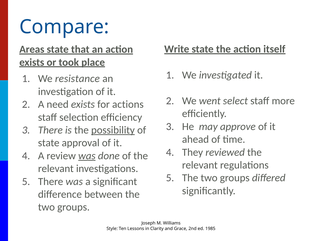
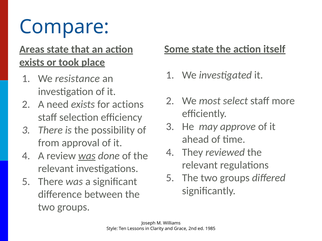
Write: Write -> Some
went: went -> most
possibility underline: present -> none
state at (49, 143): state -> from
